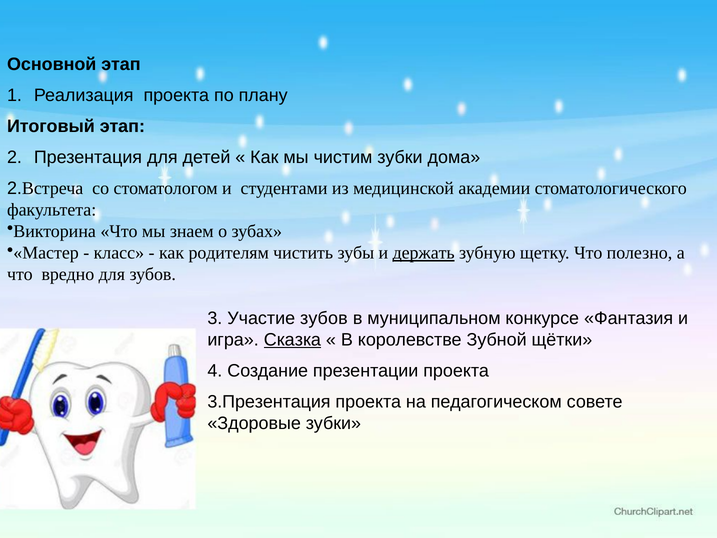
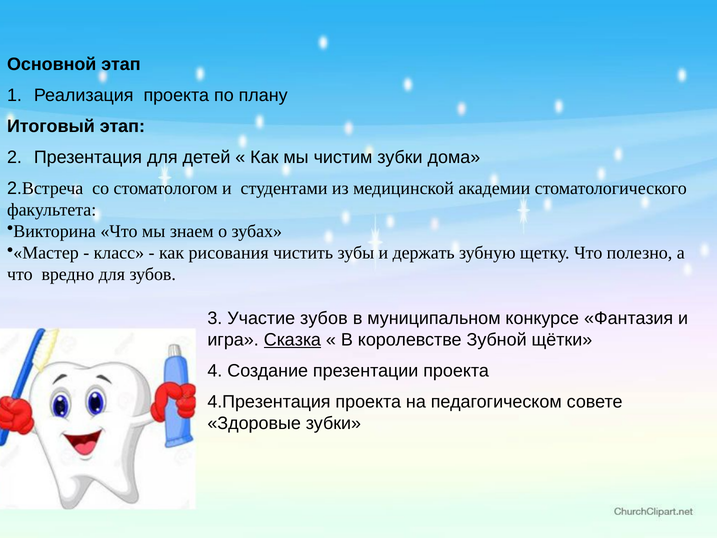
родителям: родителям -> рисования
держать underline: present -> none
3.Презентация: 3.Презентация -> 4.Презентация
